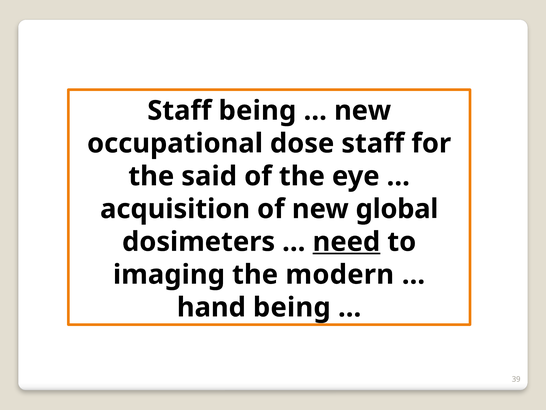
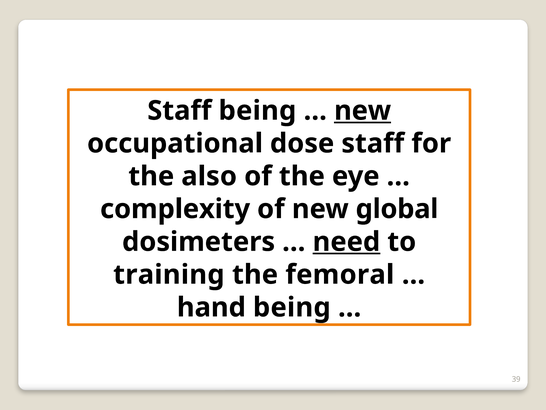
new at (363, 111) underline: none -> present
said: said -> also
acquisition: acquisition -> complexity
imaging: imaging -> training
modern: modern -> femoral
